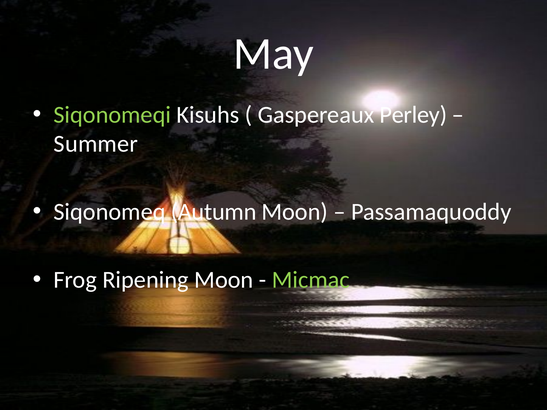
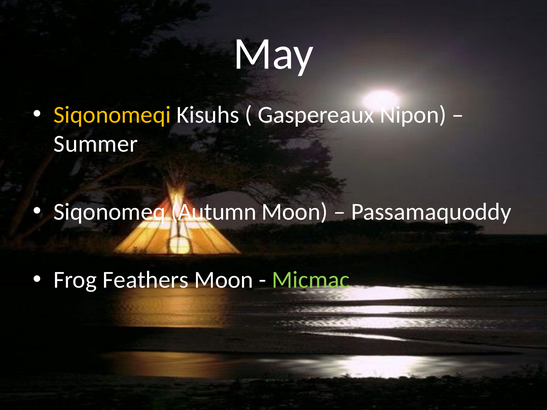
Siqonomeqi colour: light green -> yellow
Perley: Perley -> Nipon
Ripening: Ripening -> Feathers
